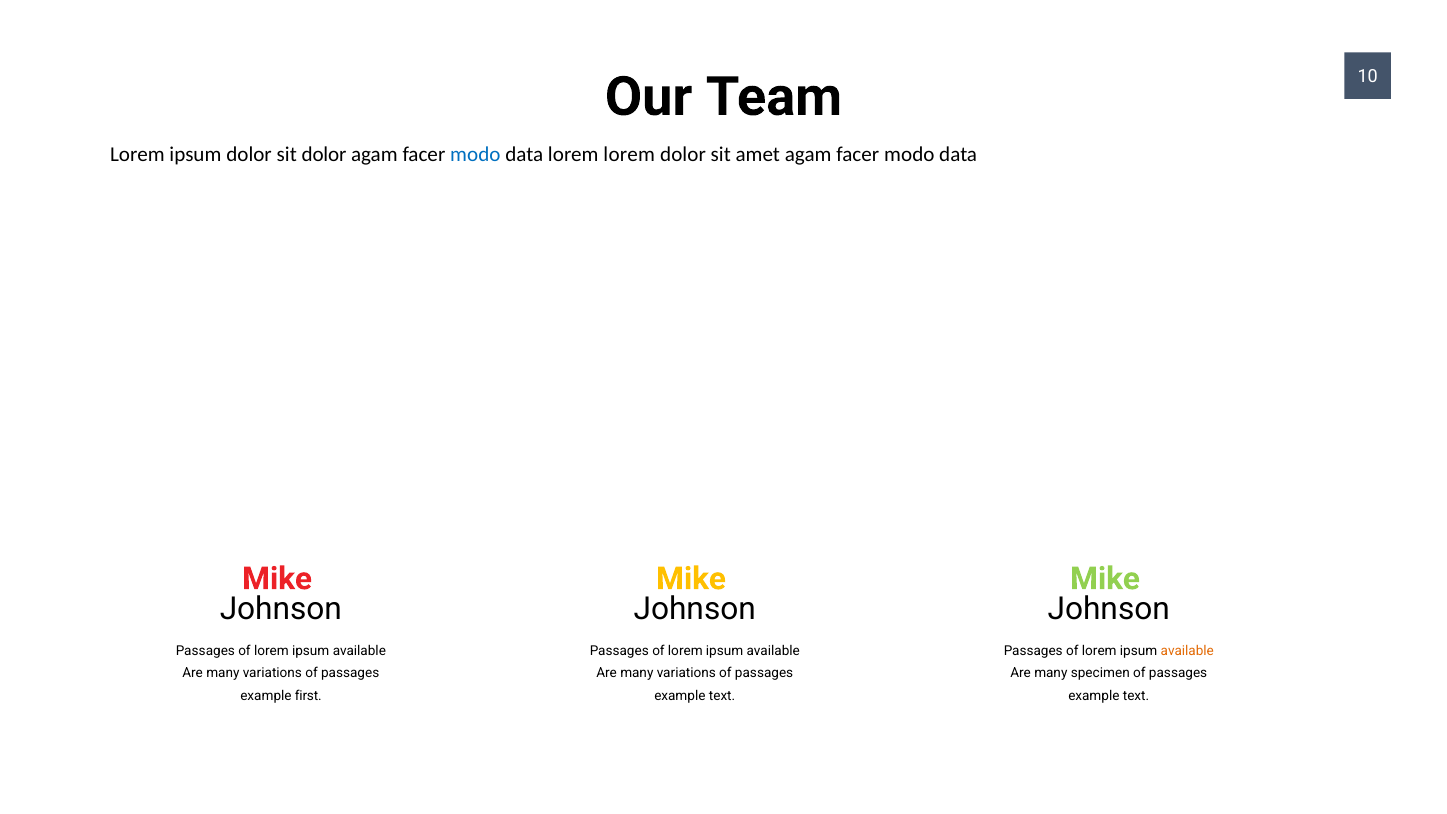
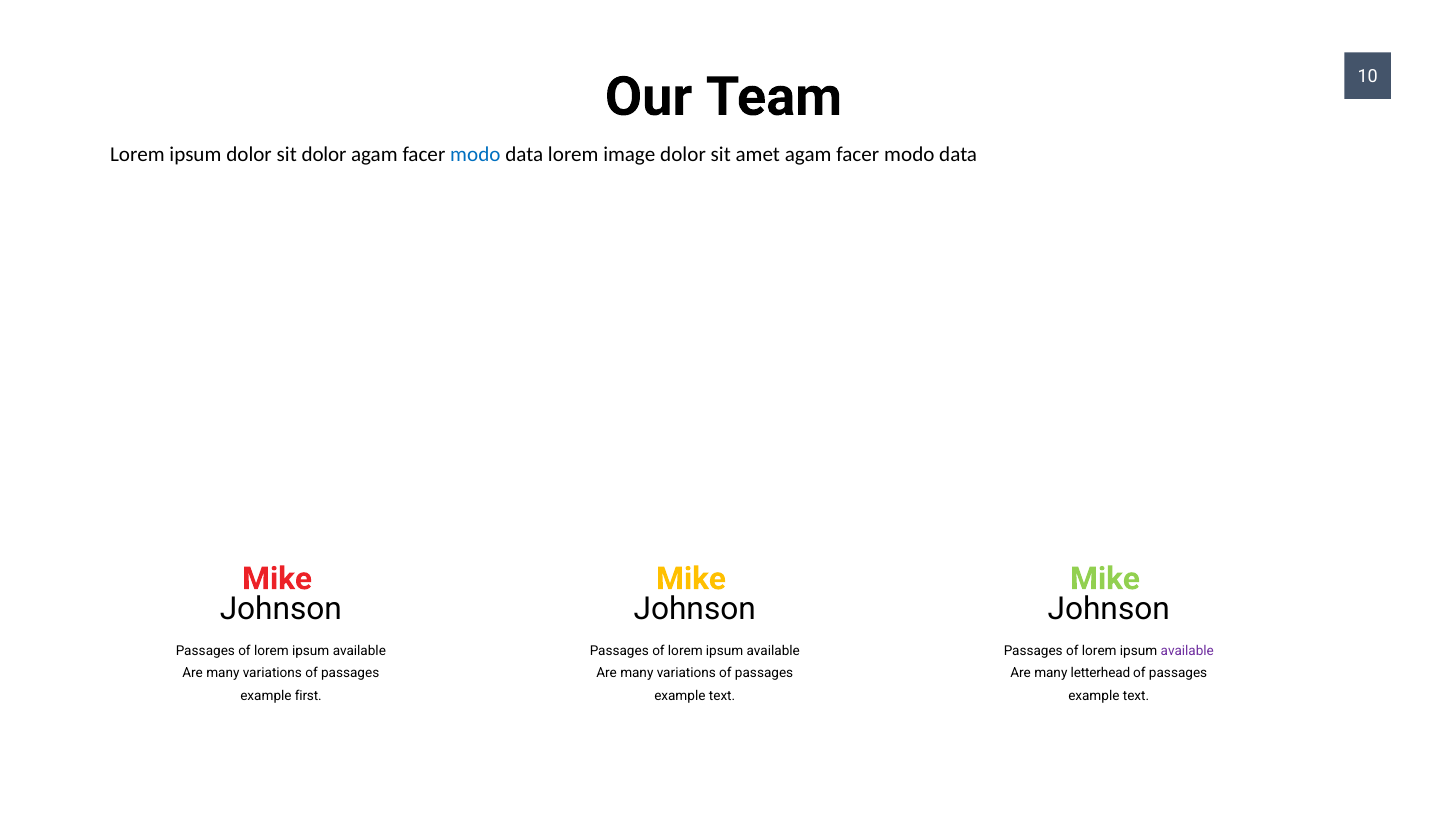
lorem lorem: lorem -> image
available at (1187, 651) colour: orange -> purple
specimen: specimen -> letterhead
